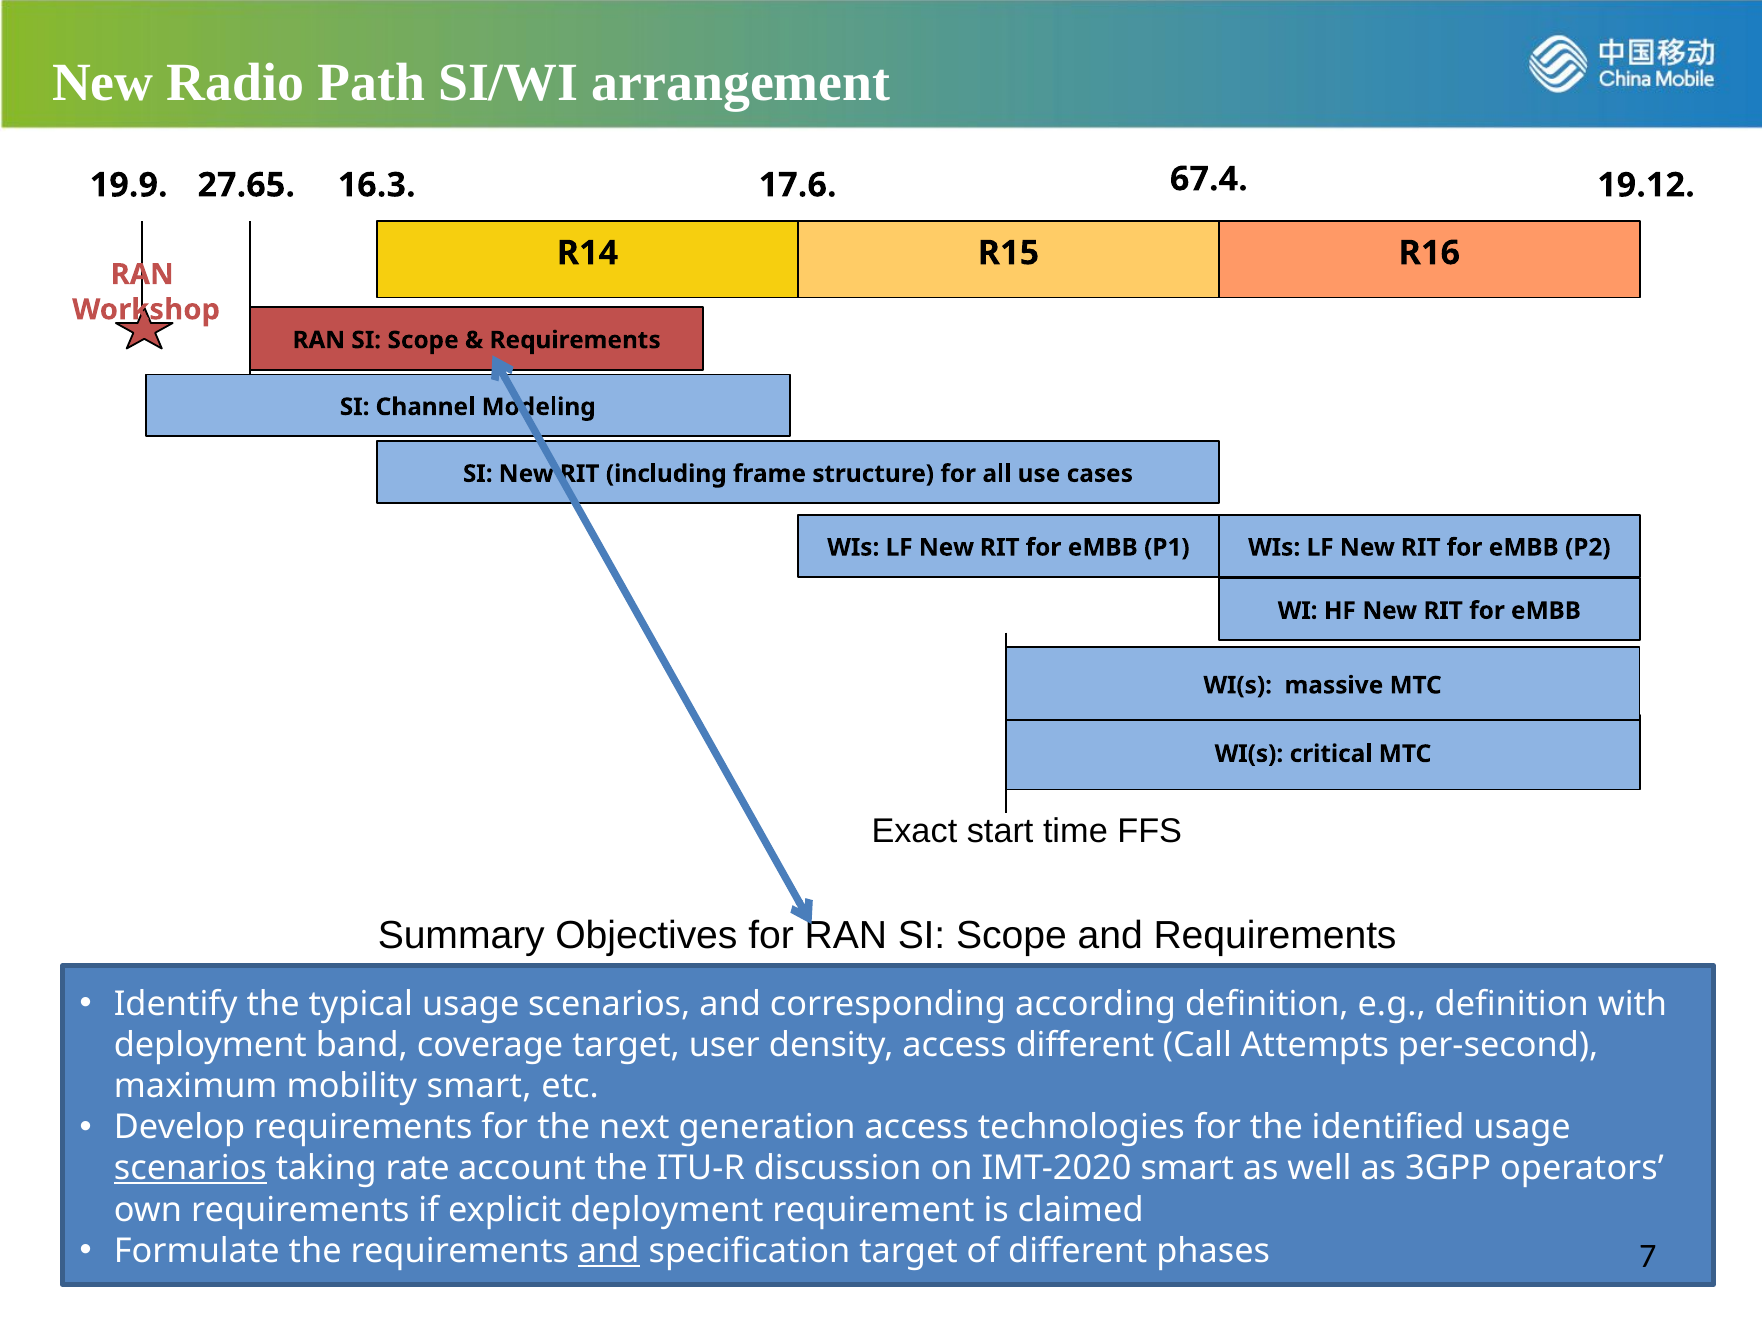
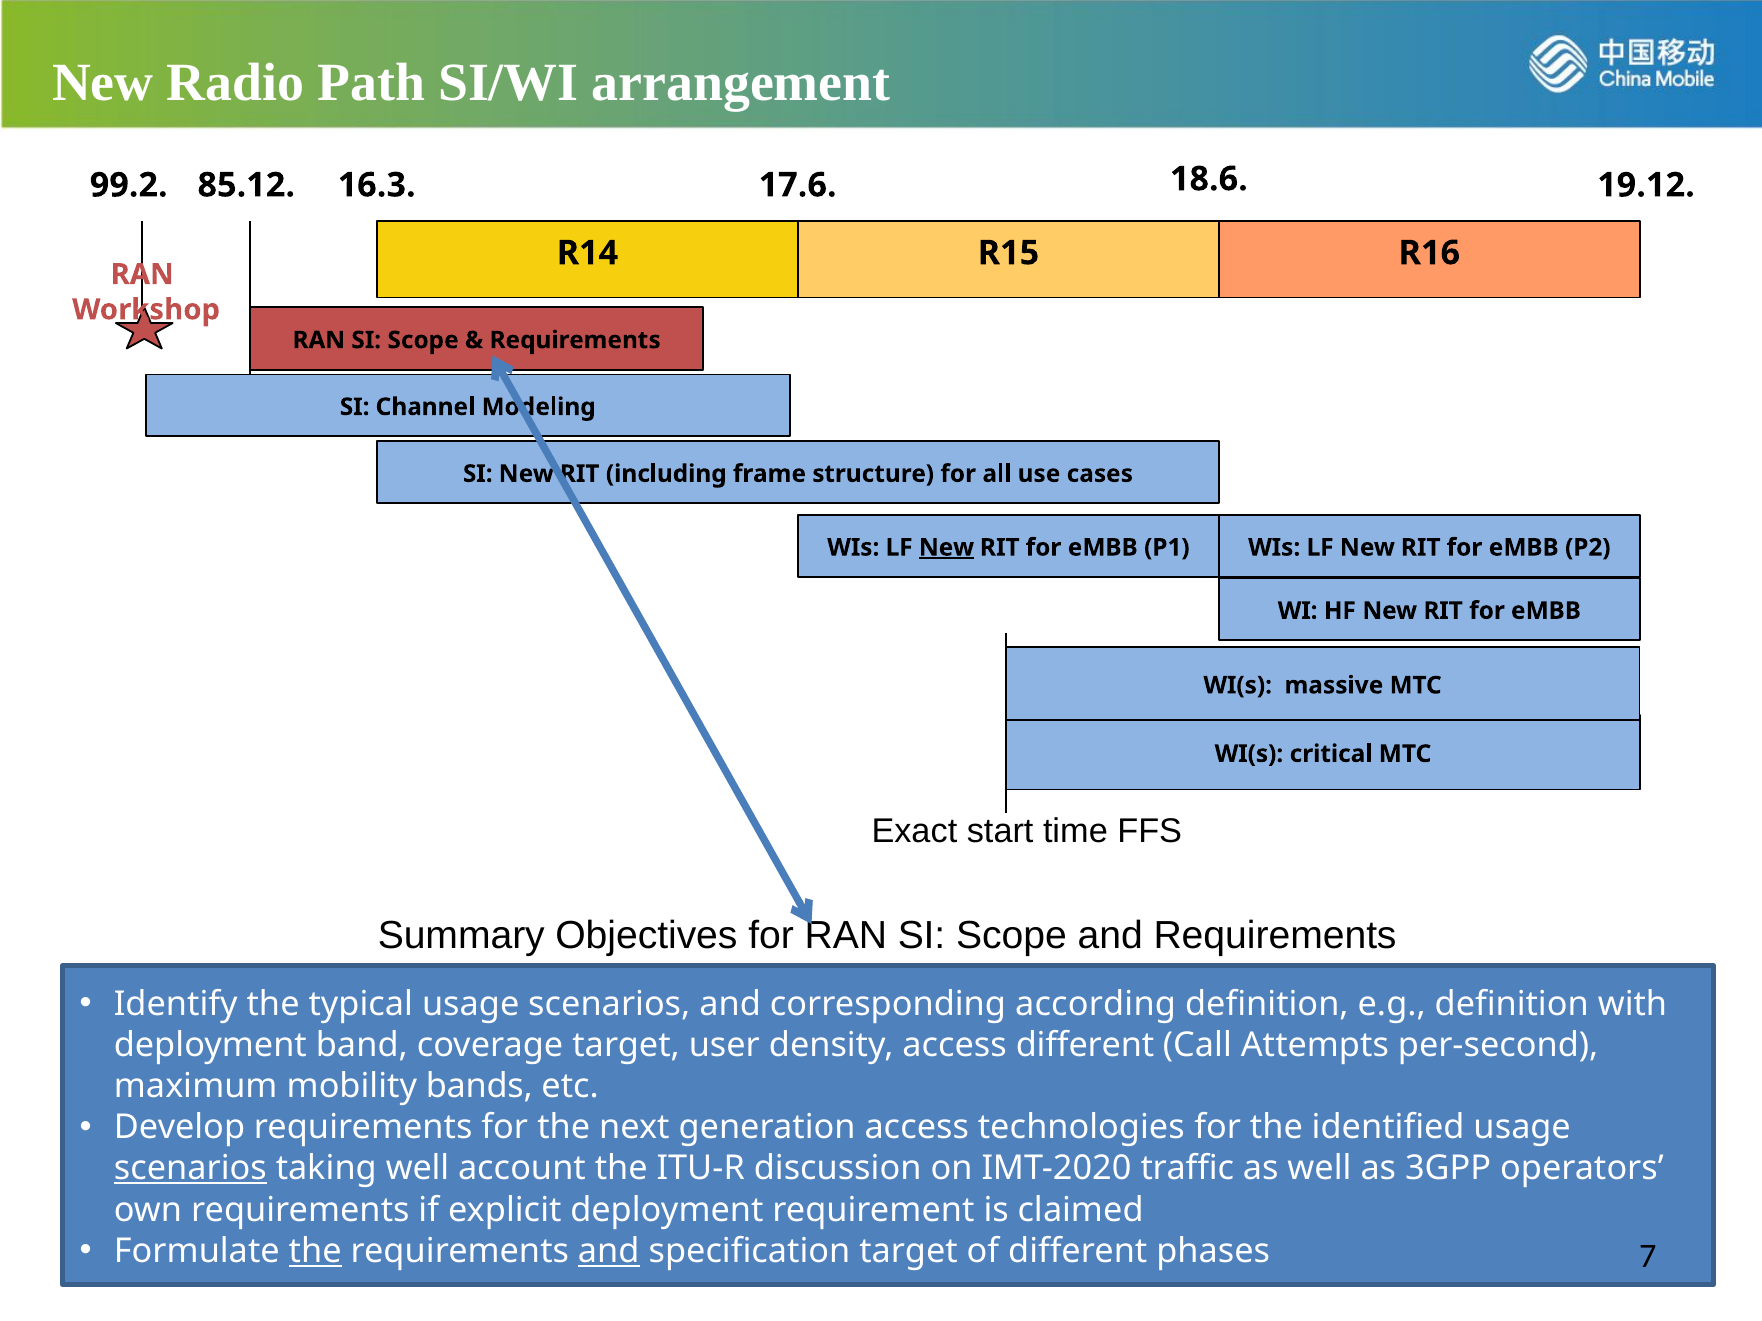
19.9: 19.9 -> 99.2
27.65: 27.65 -> 85.12
67.4: 67.4 -> 18.6
New at (946, 548) underline: none -> present
mobility smart: smart -> bands
taking rate: rate -> well
IMT-2020 smart: smart -> traffic
the at (315, 1251) underline: none -> present
